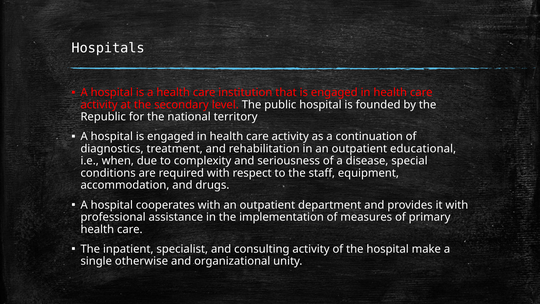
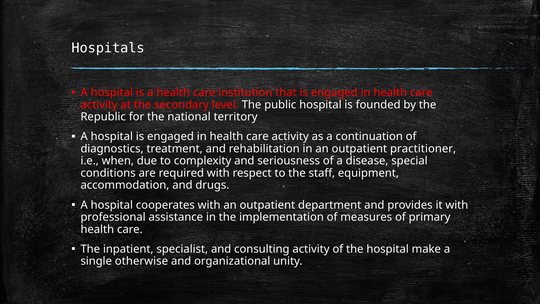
educational: educational -> practitioner
